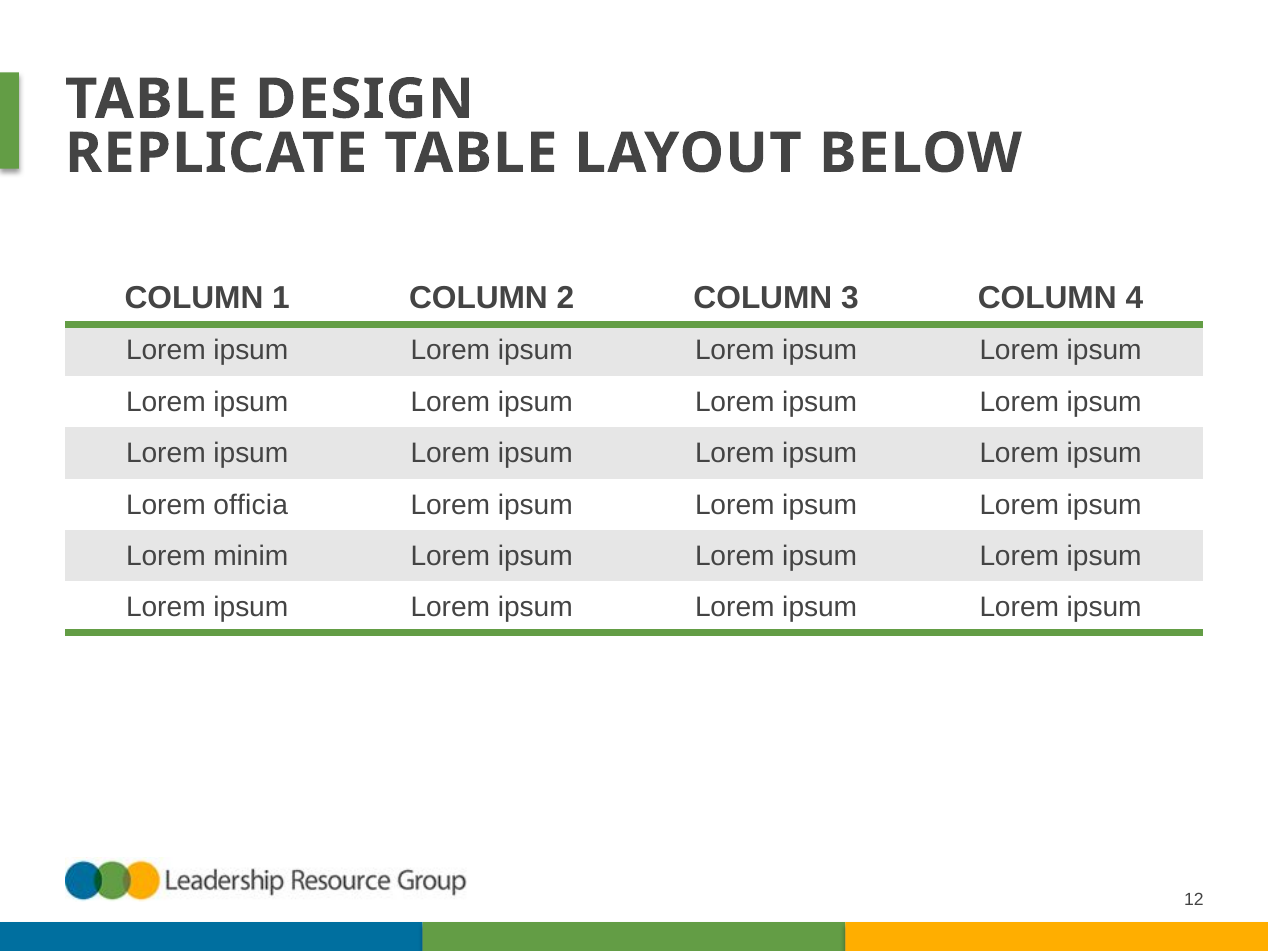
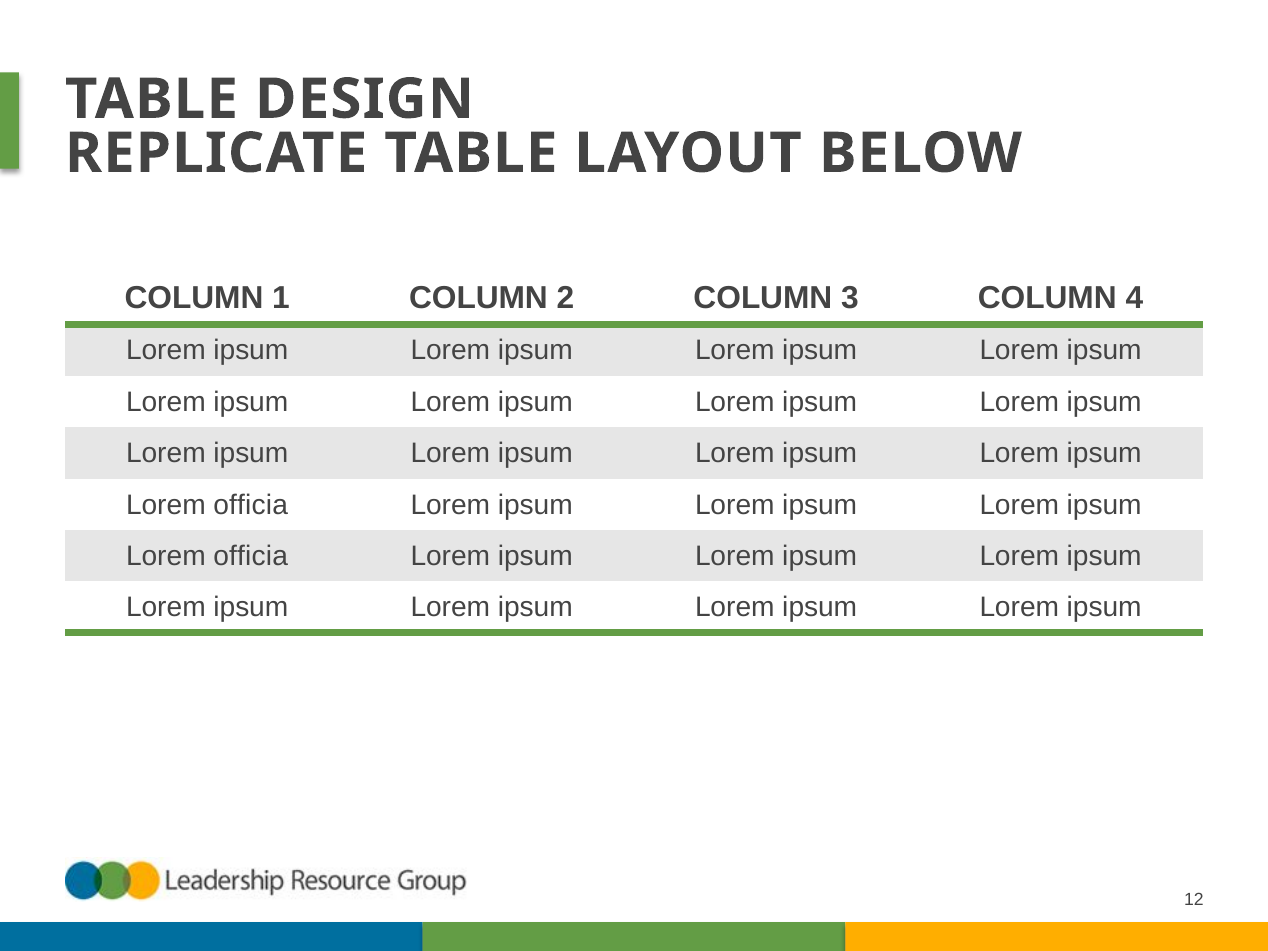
minim at (251, 556): minim -> officia
